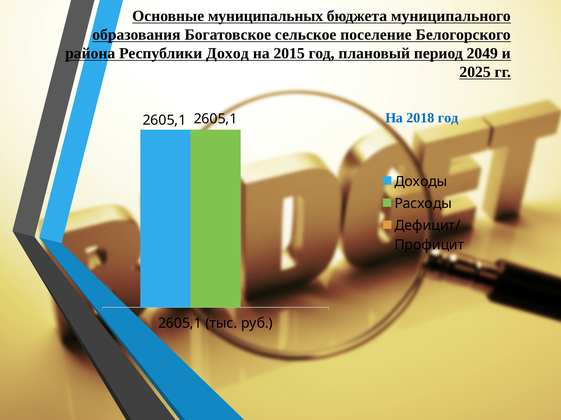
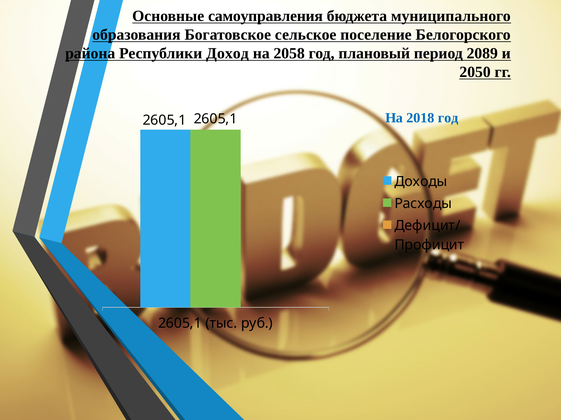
муниципальных: муниципальных -> самоуправления
2015: 2015 -> 2058
2049: 2049 -> 2089
2025: 2025 -> 2050
